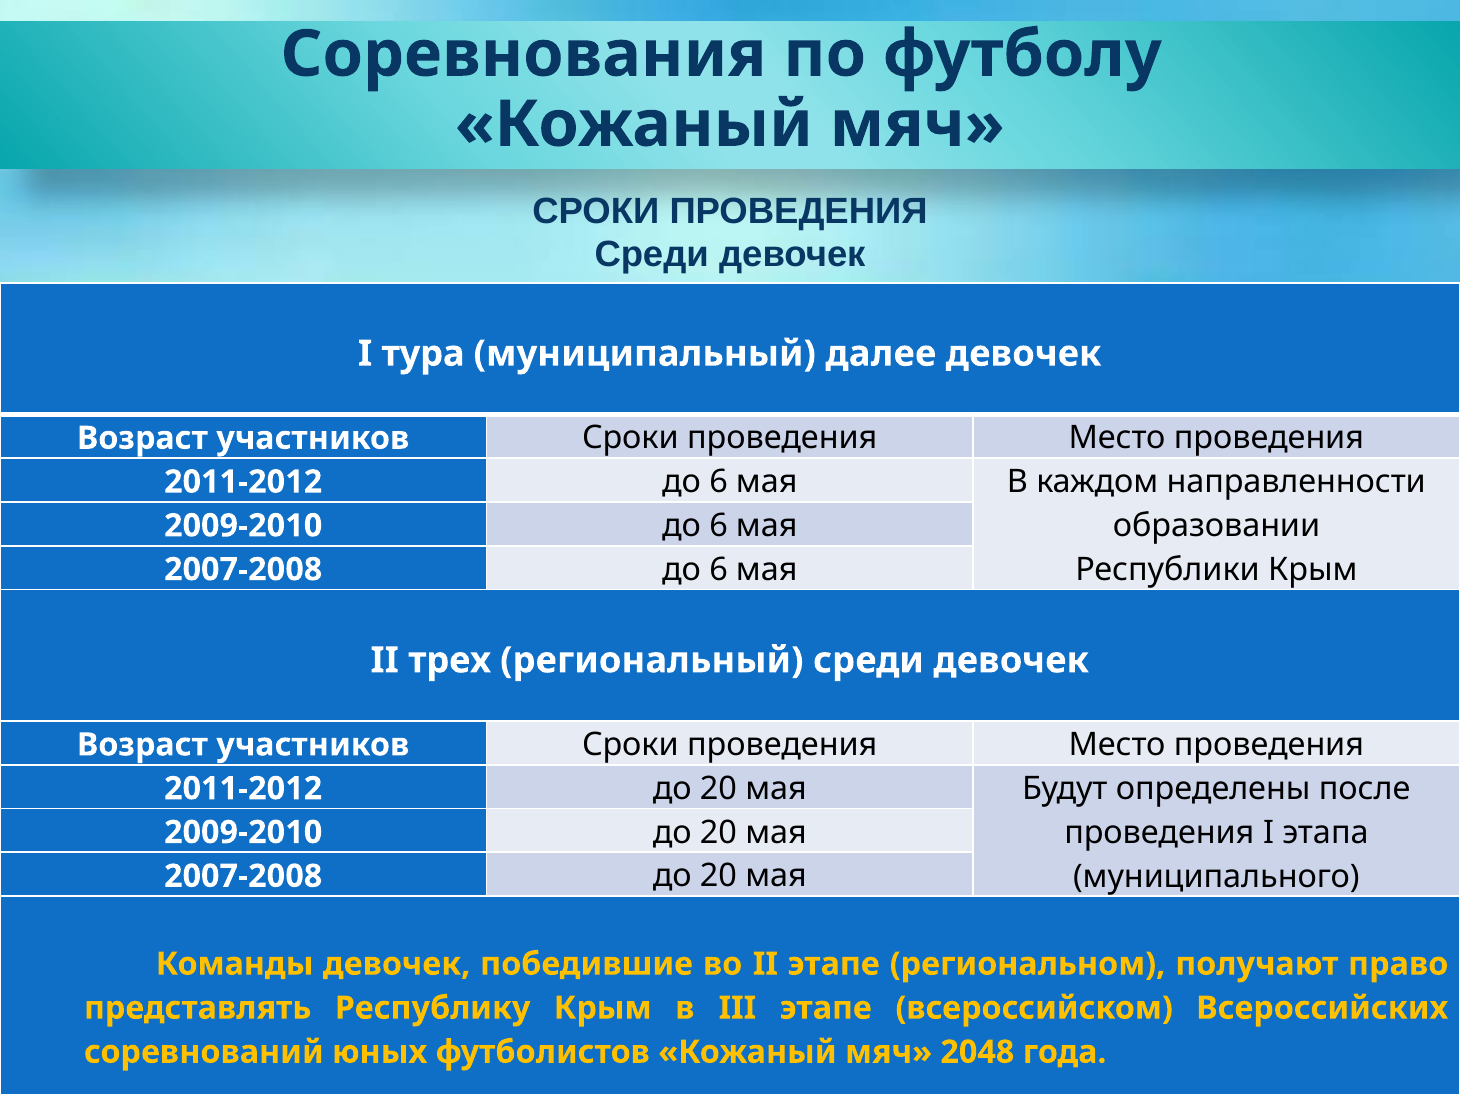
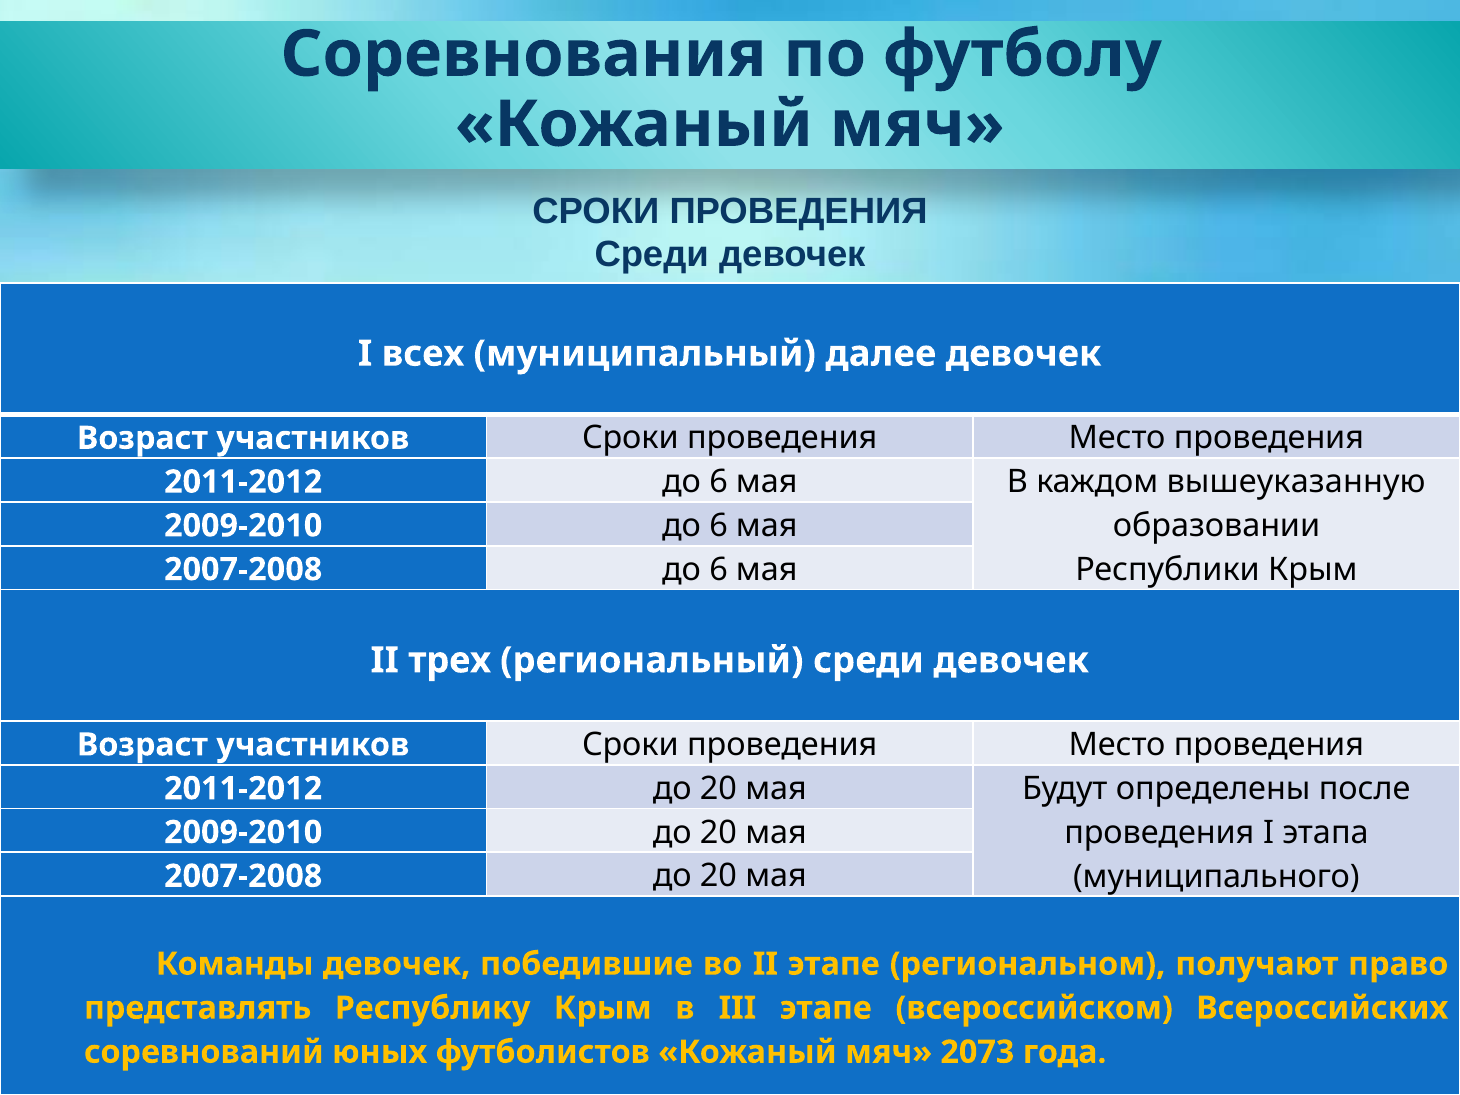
тура: тура -> всех
направленности: направленности -> вышеуказанную
2048: 2048 -> 2073
